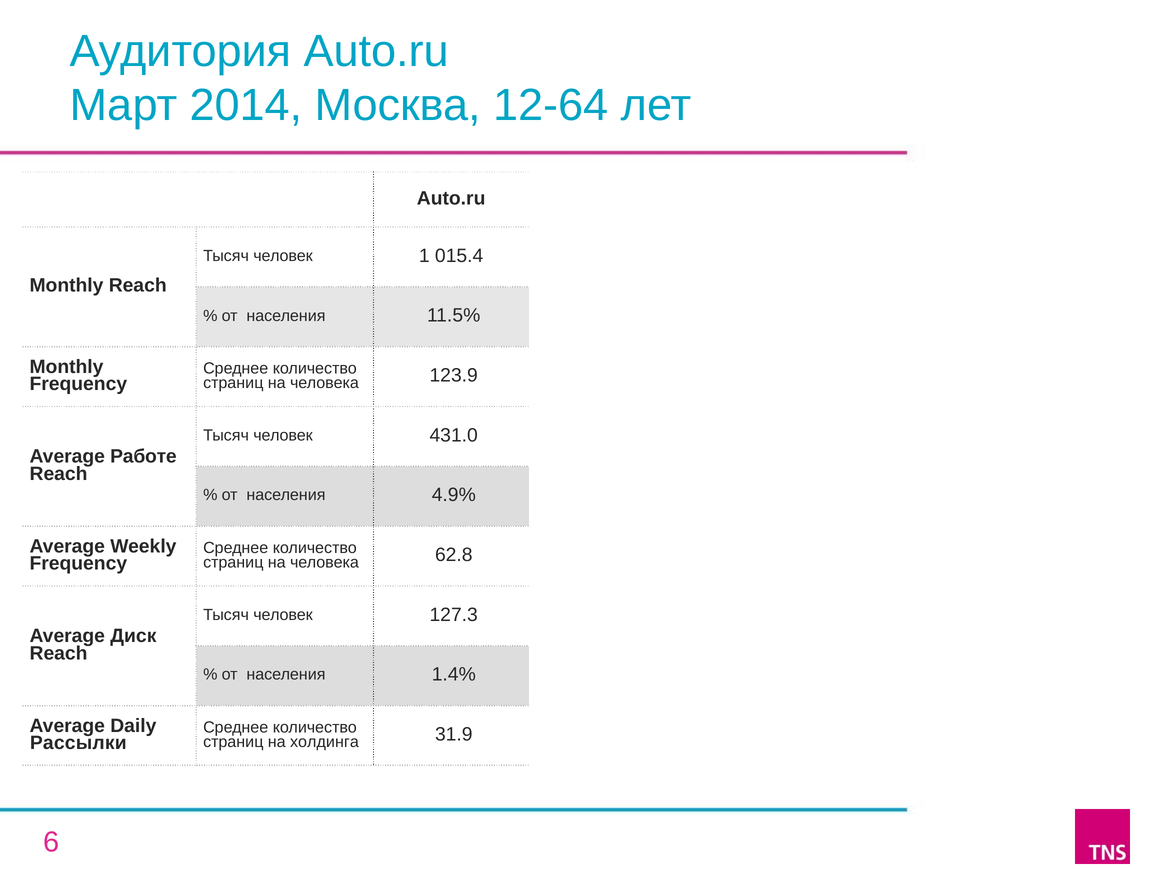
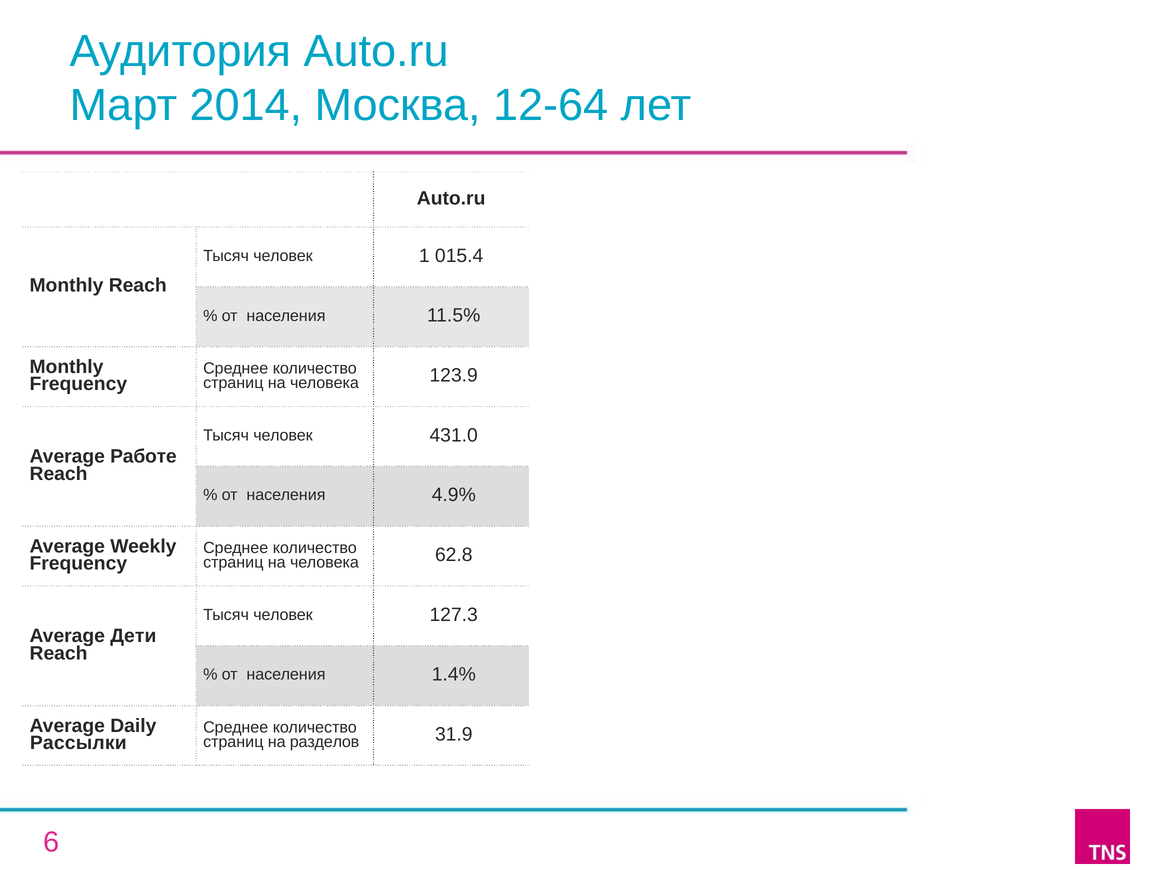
Диск: Диск -> Дети
холдинга: холдинга -> разделов
